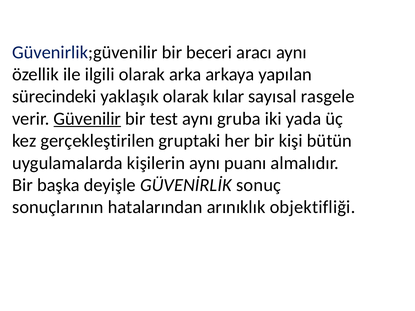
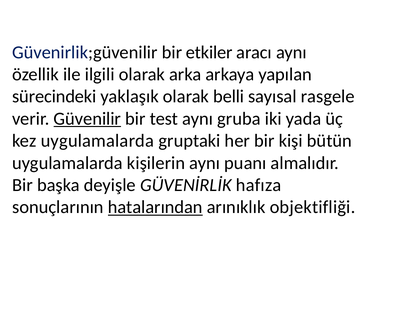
beceri: beceri -> etkiler
kılar: kılar -> belli
kez gerçekleştirilen: gerçekleştirilen -> uygulamalarda
sonuç: sonuç -> hafıza
hatalarından underline: none -> present
